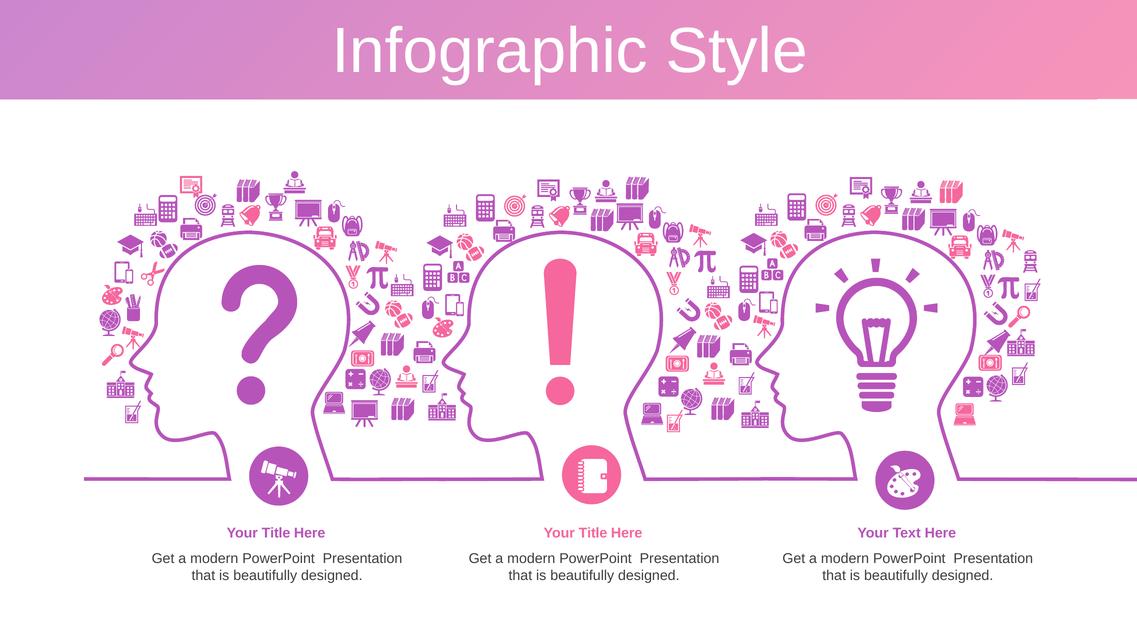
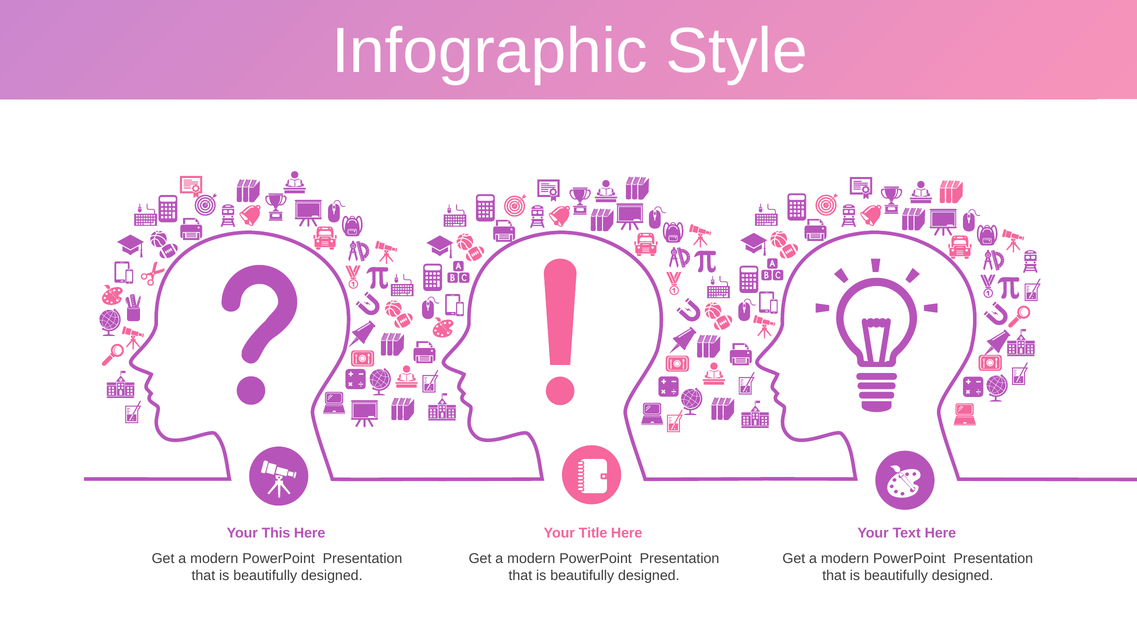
Title at (276, 533): Title -> This
